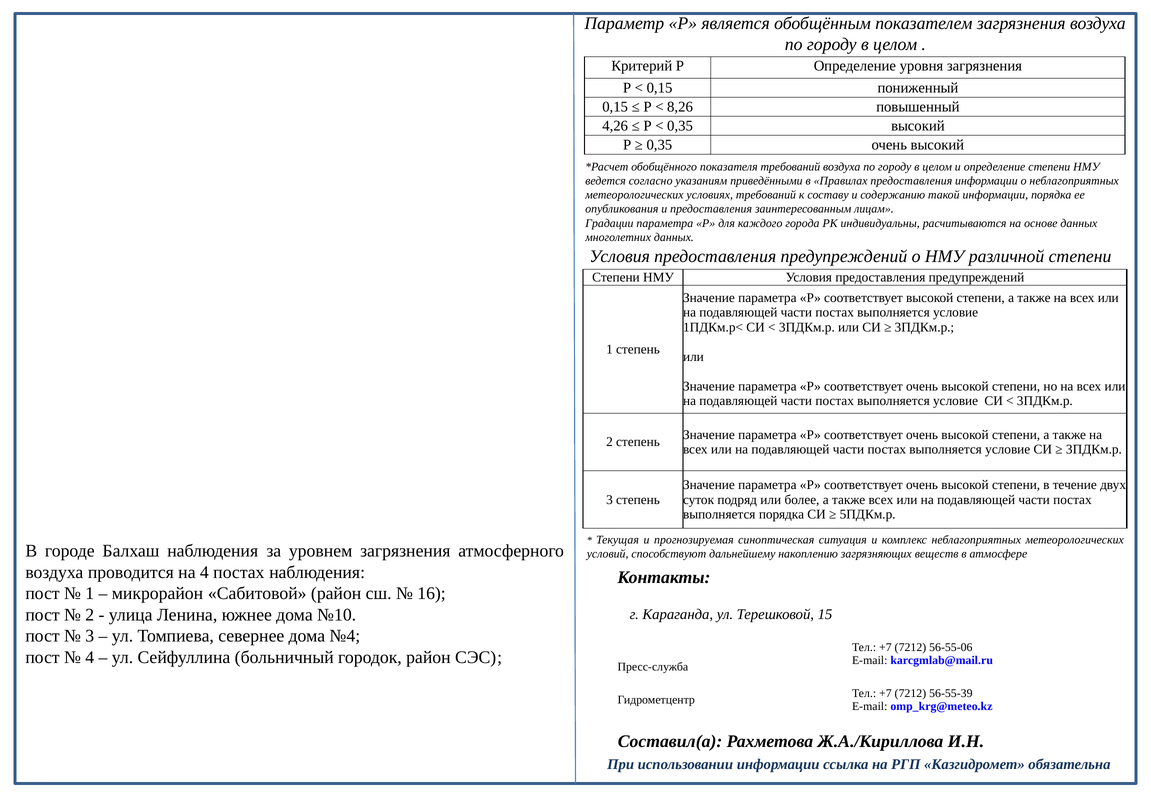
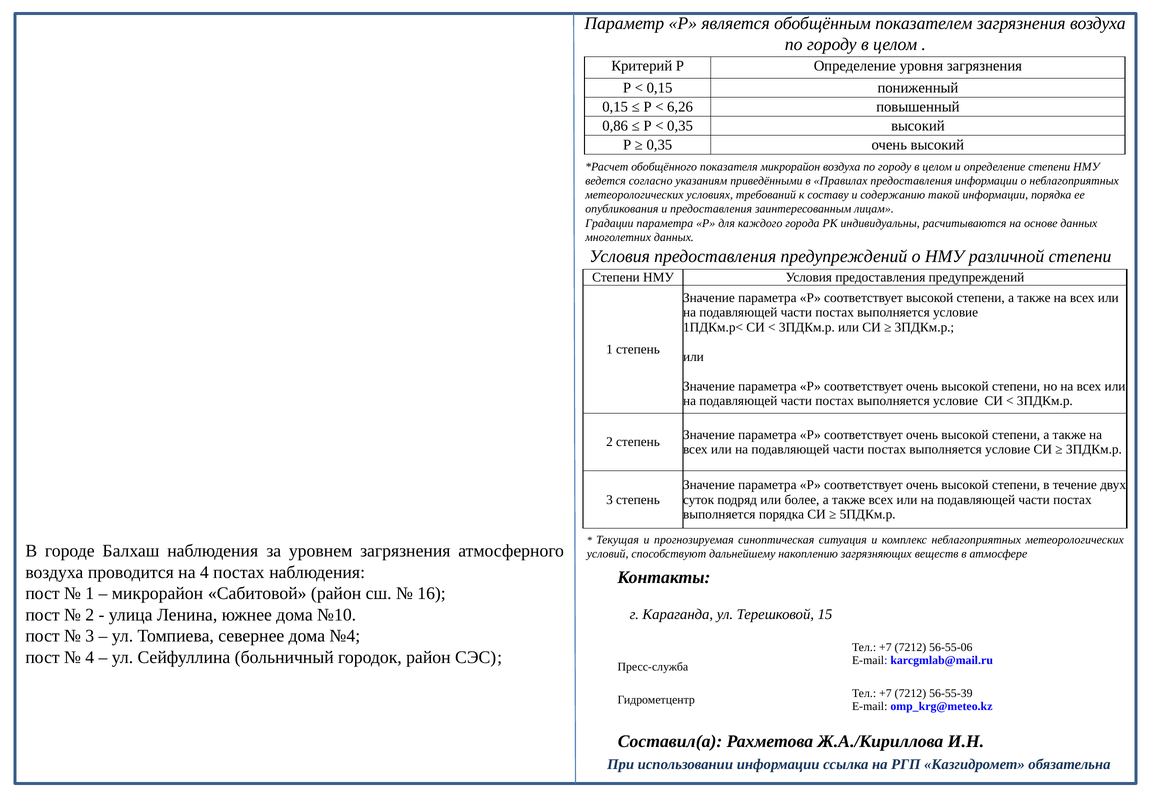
8,26: 8,26 -> 6,26
4,26: 4,26 -> 0,86
показателя требований: требований -> микрорайон
